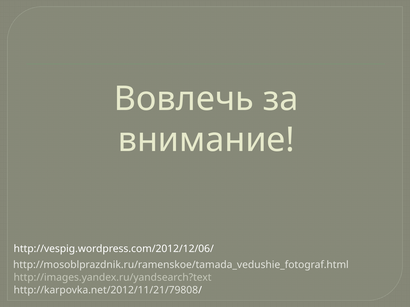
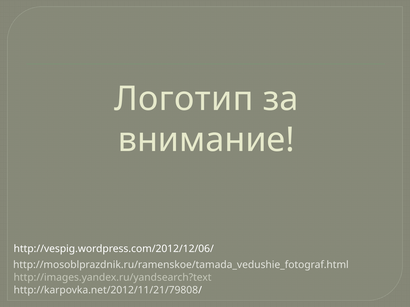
Вовлечь: Вовлечь -> Логотип
